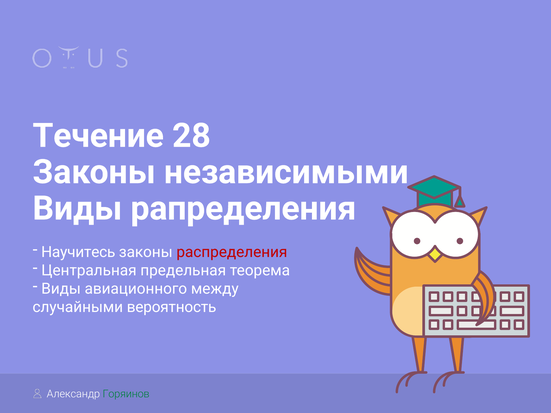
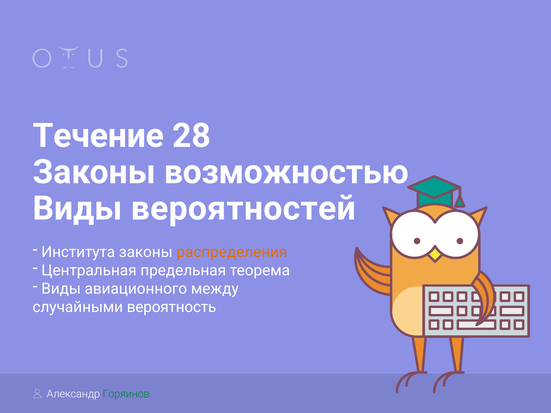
независимыми: независимыми -> возможностью
рапределения: рапределения -> вероятностей
Научитесь: Научитесь -> Института
распределения colour: red -> orange
